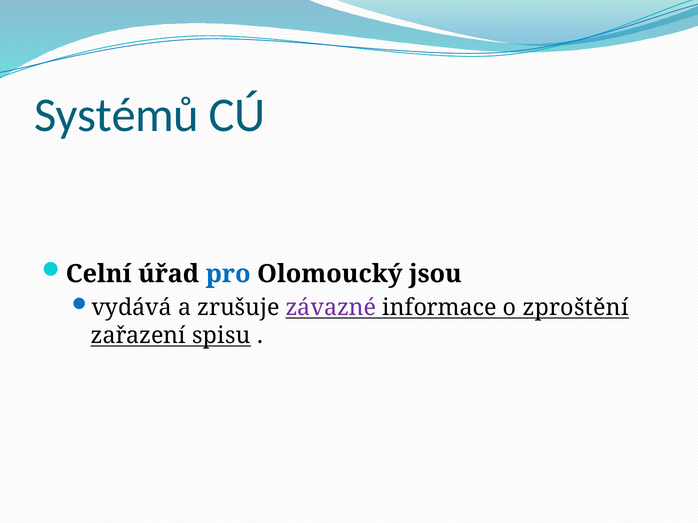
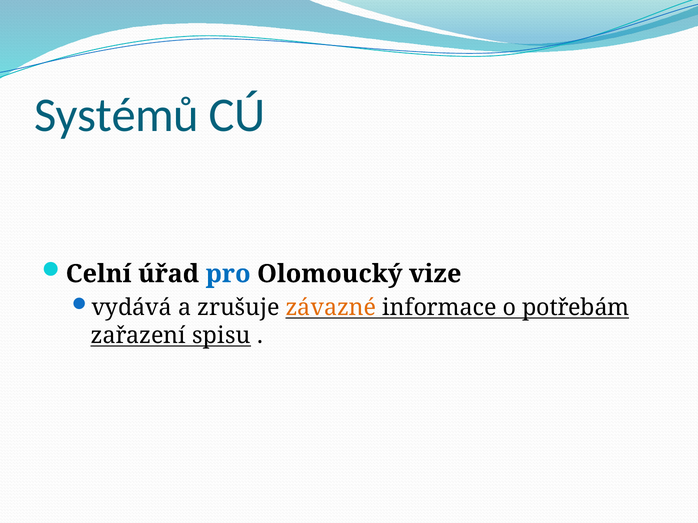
jsou: jsou -> vize
závazné colour: purple -> orange
zproštění: zproštění -> potřebám
